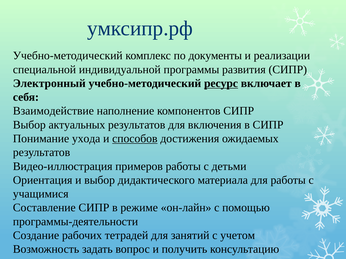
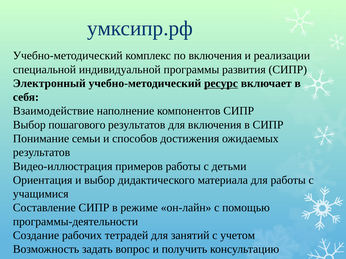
по документы: документы -> включения
актуальных: актуальных -> пошагового
ухода: ухода -> семьи
способов underline: present -> none
